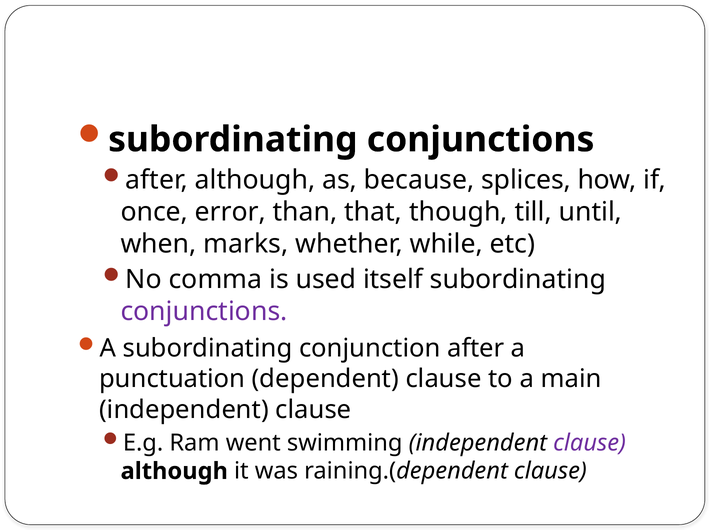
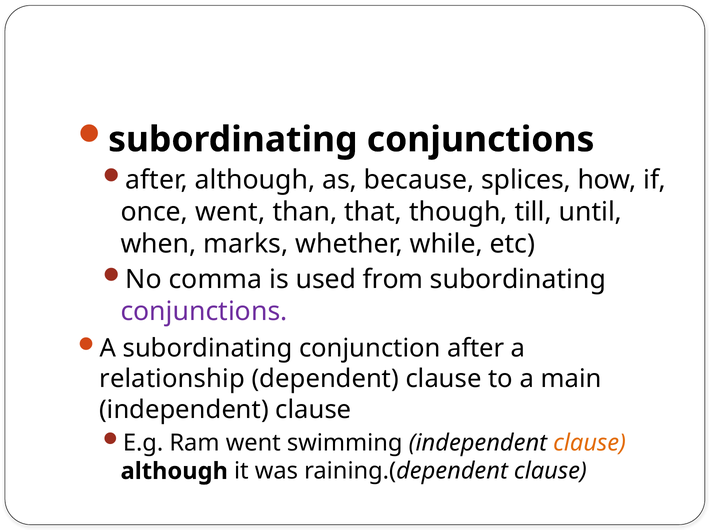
once error: error -> went
itself: itself -> from
punctuation: punctuation -> relationship
clause at (590, 443) colour: purple -> orange
